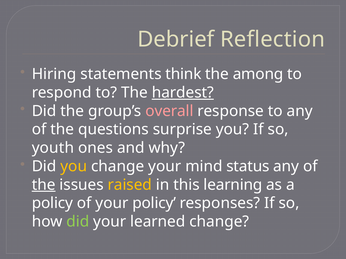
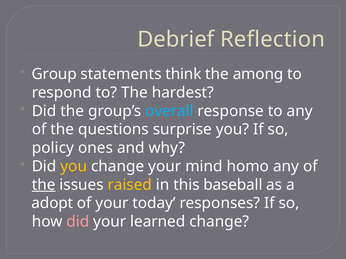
Hiring: Hiring -> Group
hardest underline: present -> none
overall colour: pink -> light blue
youth: youth -> policy
status: status -> homo
learning: learning -> baseball
policy at (52, 204): policy -> adopt
your policy: policy -> today
did at (78, 222) colour: light green -> pink
